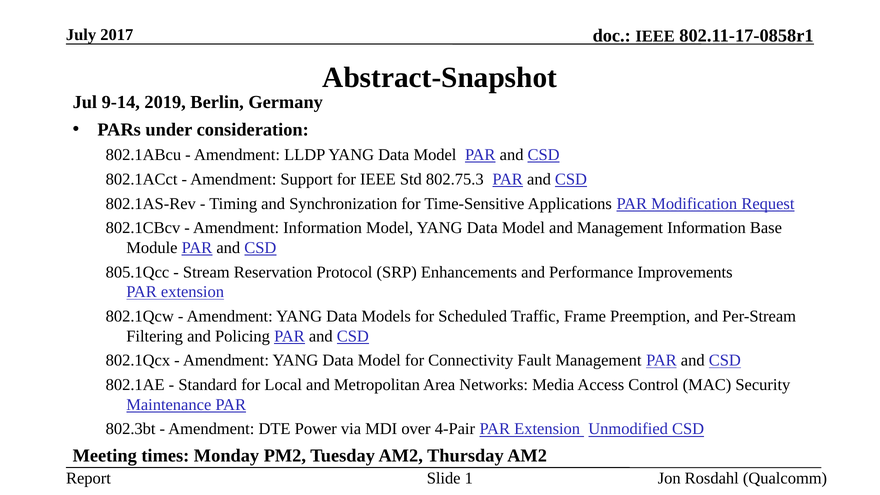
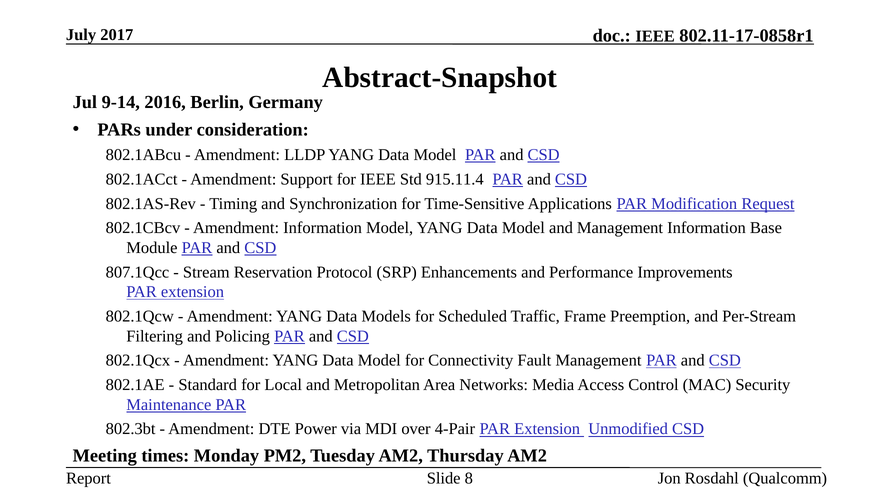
2019: 2019 -> 2016
802.75.3: 802.75.3 -> 915.11.4
805.1Qcc: 805.1Qcc -> 807.1Qcc
1: 1 -> 8
